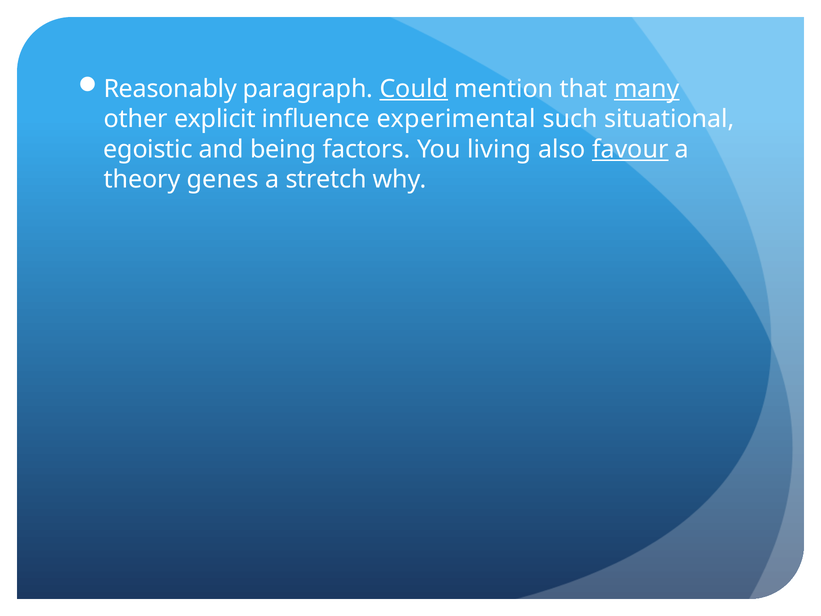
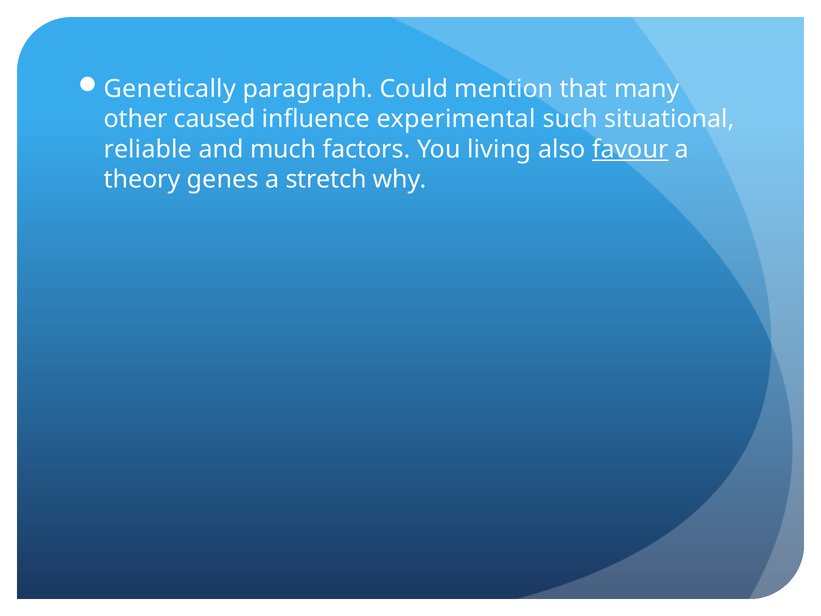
Reasonably: Reasonably -> Genetically
Could underline: present -> none
many underline: present -> none
explicit: explicit -> caused
egoistic: egoistic -> reliable
being: being -> much
